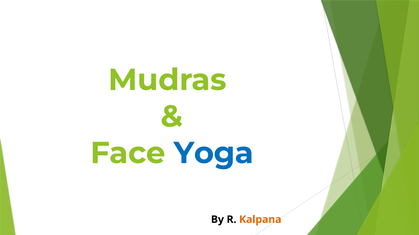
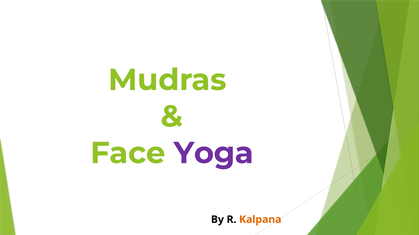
Yoga colour: blue -> purple
